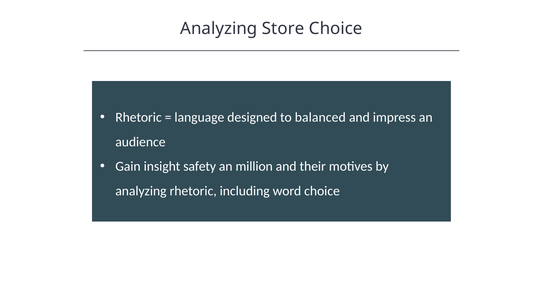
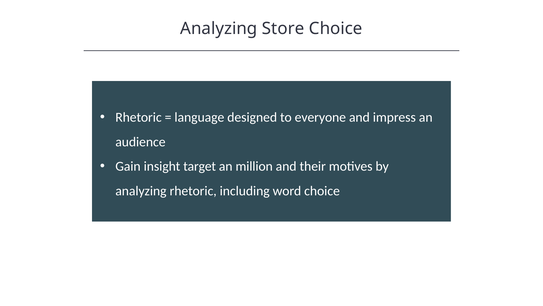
balanced: balanced -> everyone
safety: safety -> target
